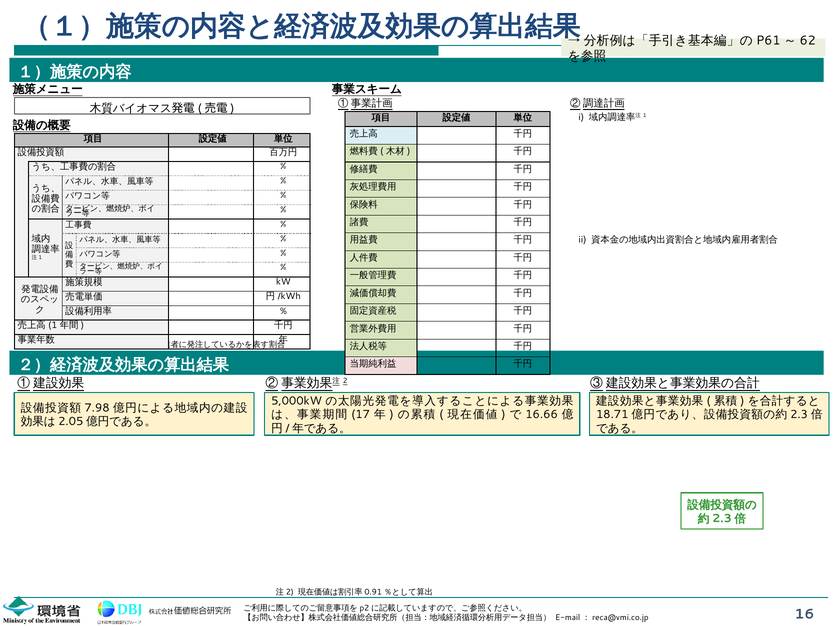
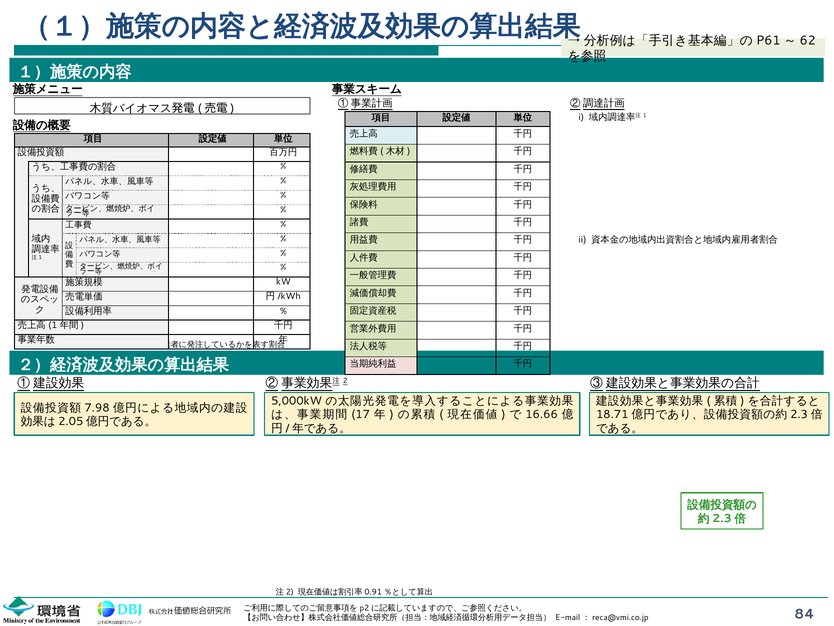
16: 16 -> 84
